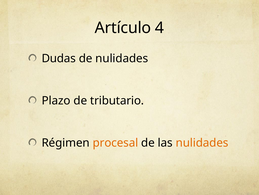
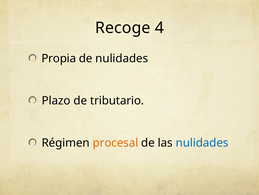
Artículo: Artículo -> Recoge
Dudas: Dudas -> Propia
nulidades at (202, 142) colour: orange -> blue
